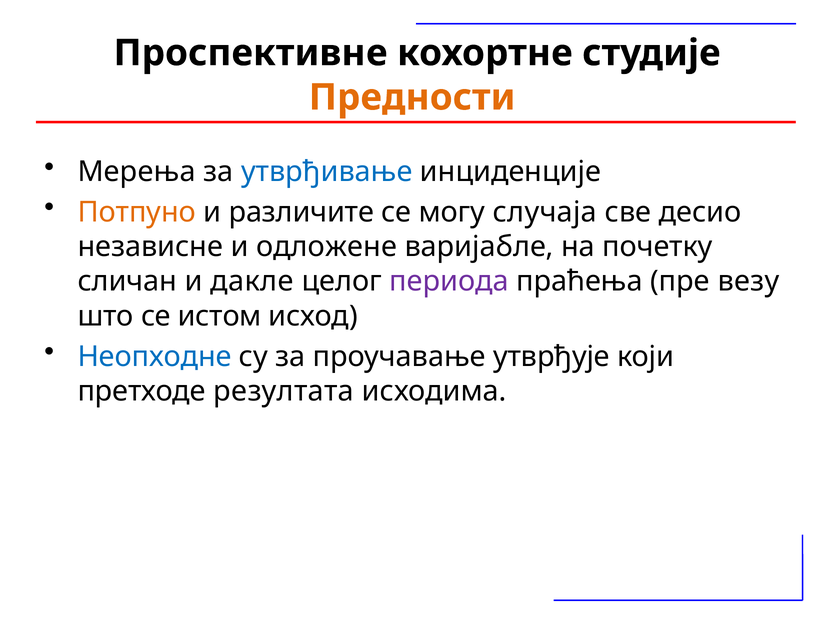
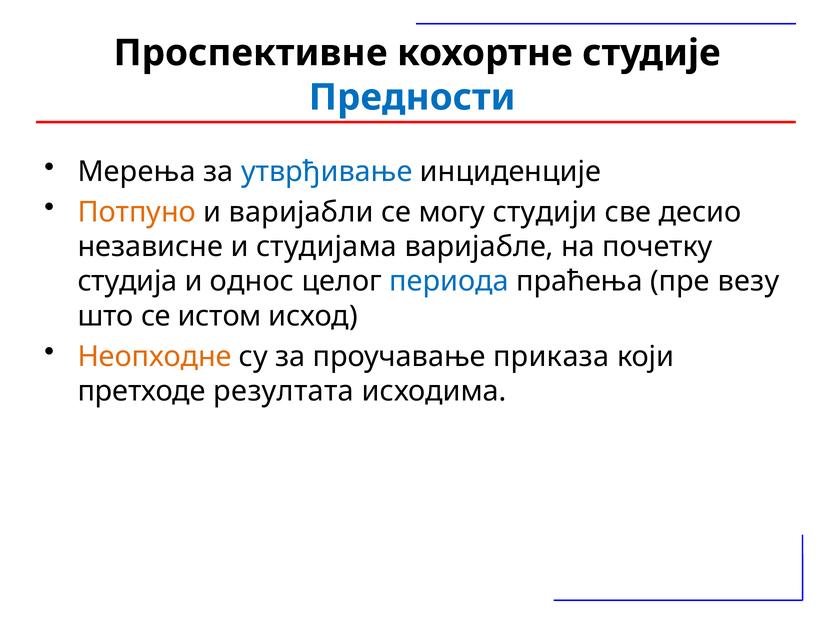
Предности colour: orange -> blue
различите: различите -> варијабли
случаја: случаја -> студији
одложене: одложене -> студијама
сличан: сличан -> студија
дакле: дакле -> однос
периода colour: purple -> blue
Неопходне colour: blue -> orange
утврђује: утврђује -> приказа
